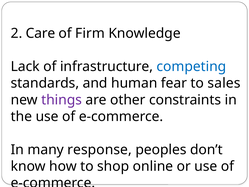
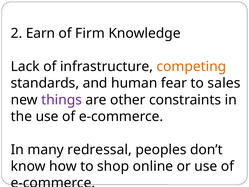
Care: Care -> Earn
competing colour: blue -> orange
response: response -> redressal
